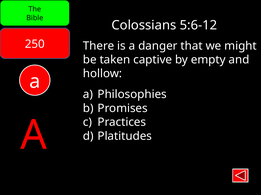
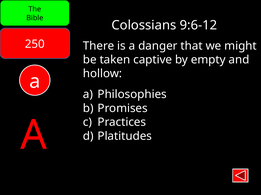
5:6-12: 5:6-12 -> 9:6-12
